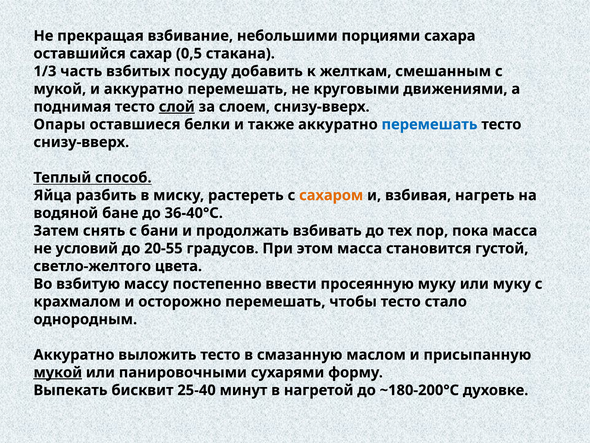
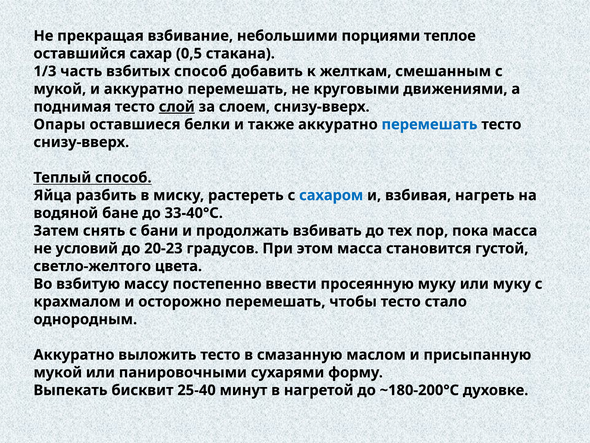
сахара: сахара -> теплое
взбитых посуду: посуду -> способ
сахаром colour: orange -> blue
36-40°С: 36-40°С -> 33-40°С
20-55: 20-55 -> 20-23
мукой at (58, 372) underline: present -> none
